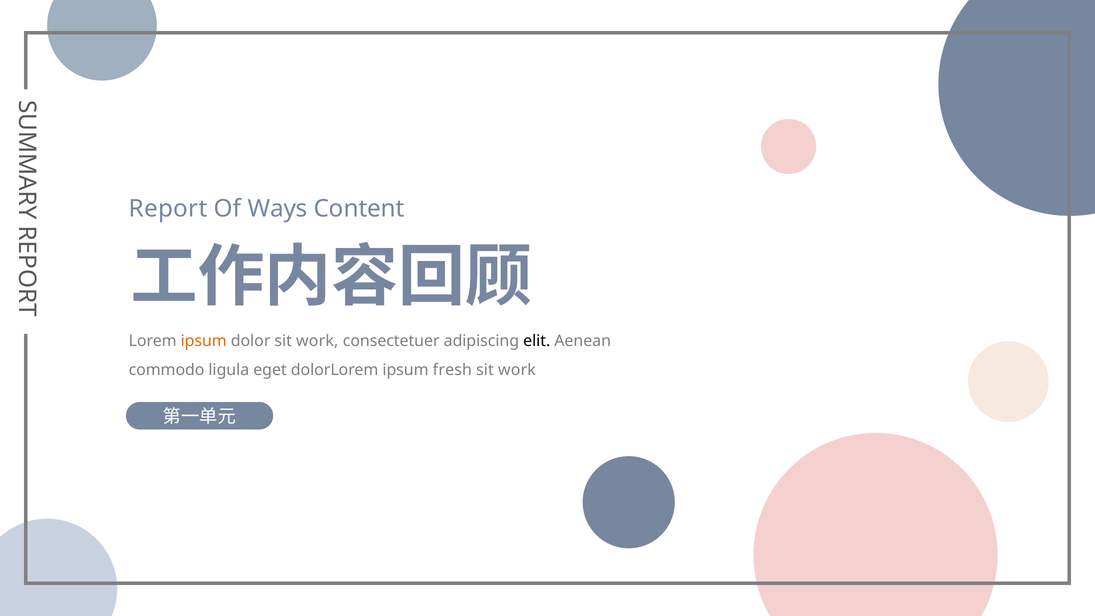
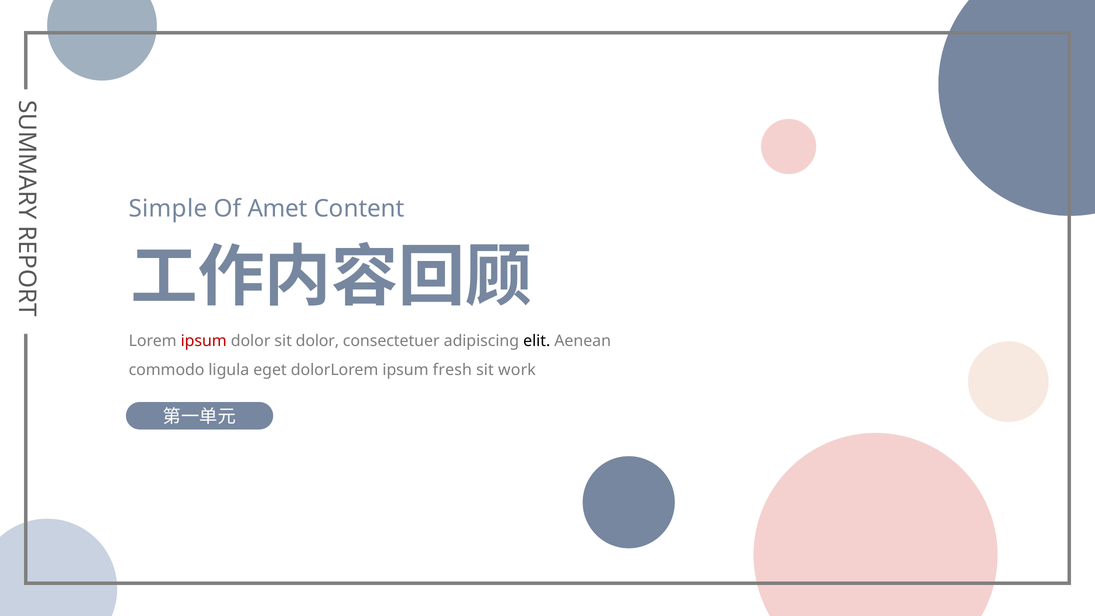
Report: Report -> Simple
Ways: Ways -> Amet
ipsum at (204, 341) colour: orange -> red
dolor sit work: work -> dolor
